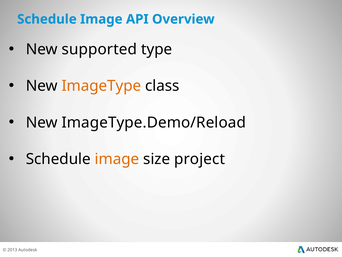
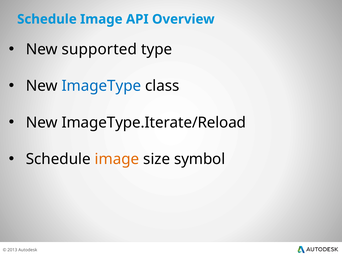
ImageType colour: orange -> blue
ImageType.Demo/Reload: ImageType.Demo/Reload -> ImageType.Iterate/Reload
project: project -> symbol
